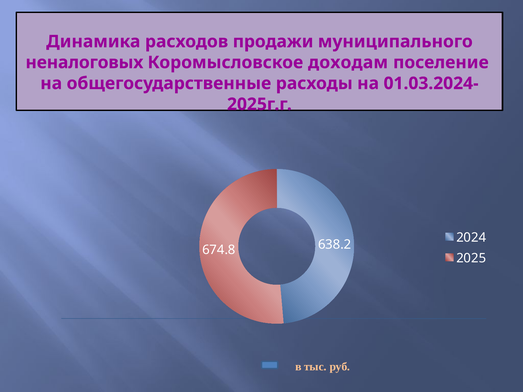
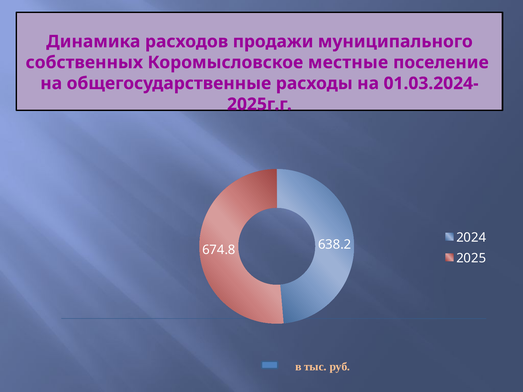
неналоговых: неналоговых -> собственных
доходам: доходам -> местные
